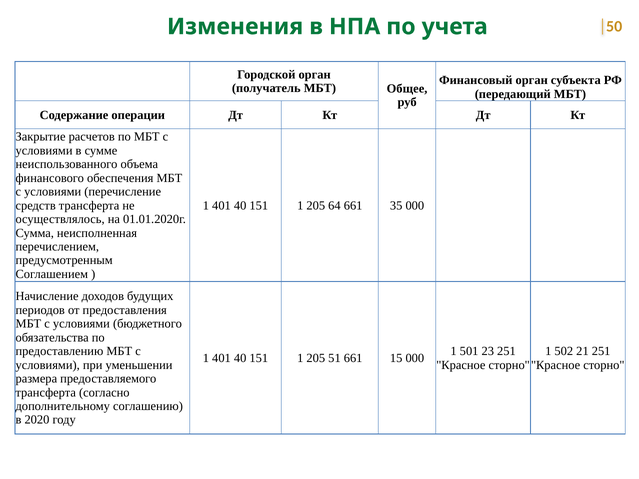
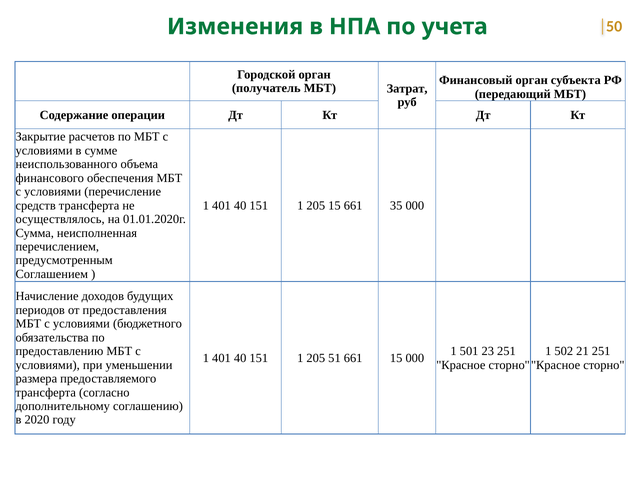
Общее: Общее -> Затрат
205 64: 64 -> 15
